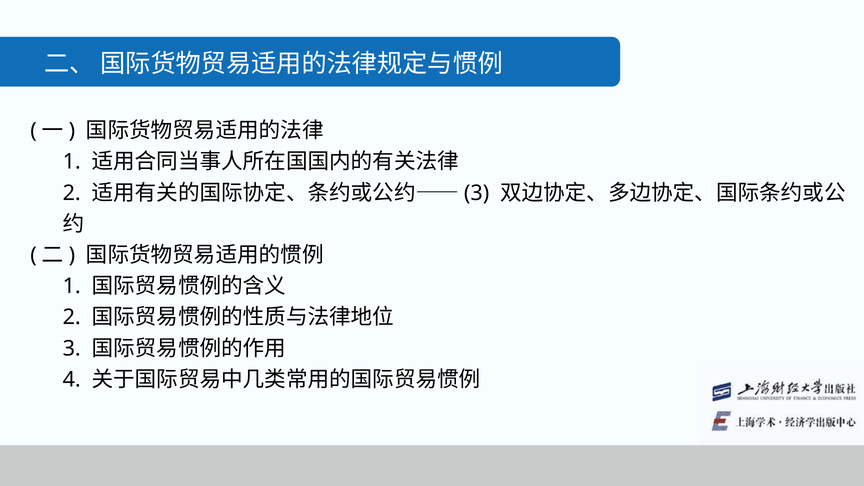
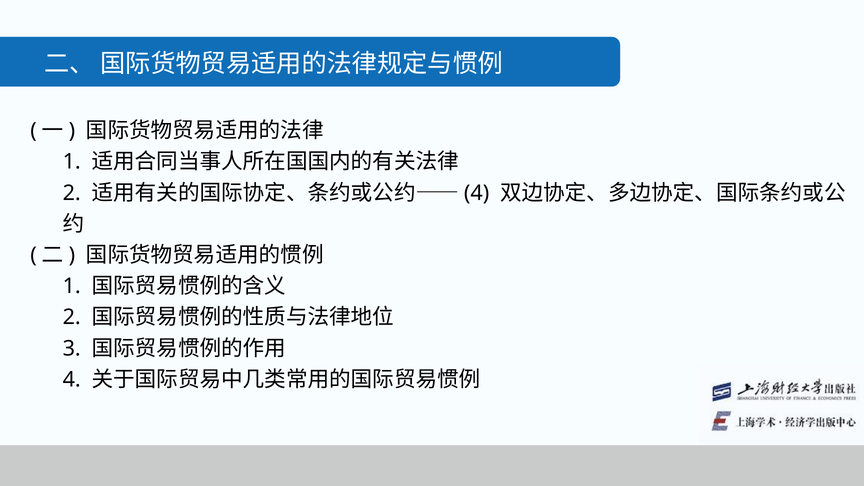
3 at (477, 193): 3 -> 4
